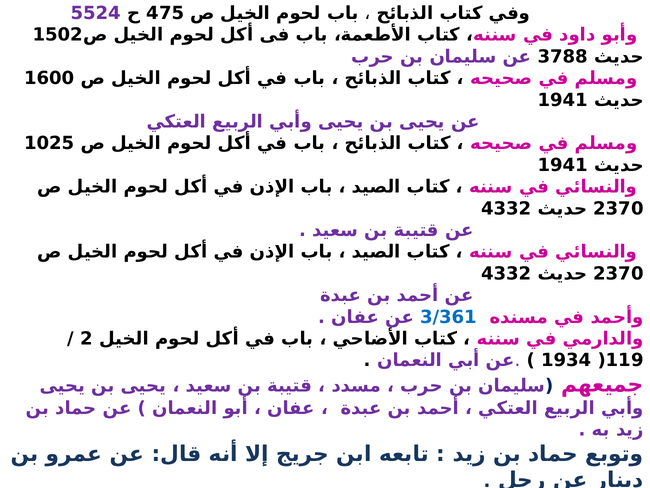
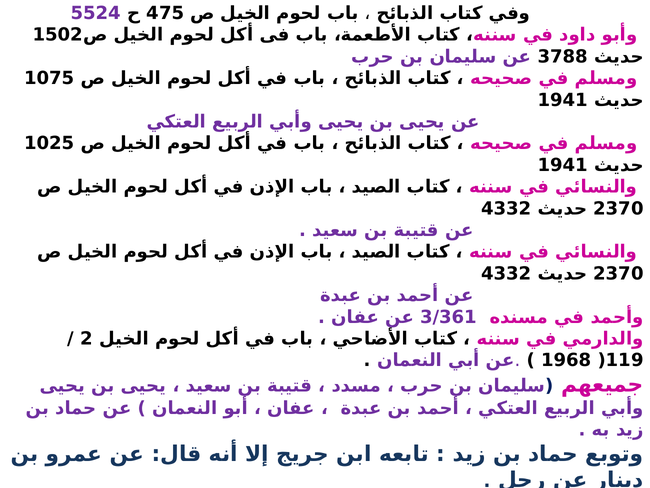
1600: 1600 -> 1075
3/361 colour: blue -> purple
1934: 1934 -> 1968
